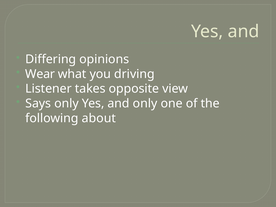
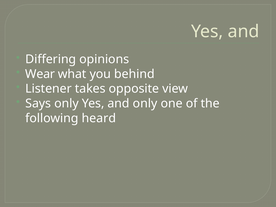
driving: driving -> behind
about: about -> heard
